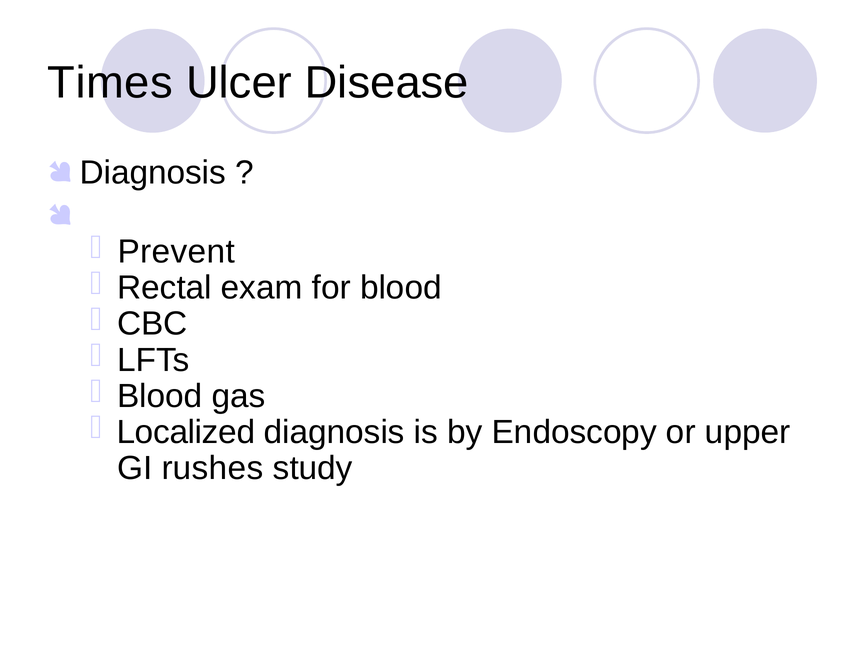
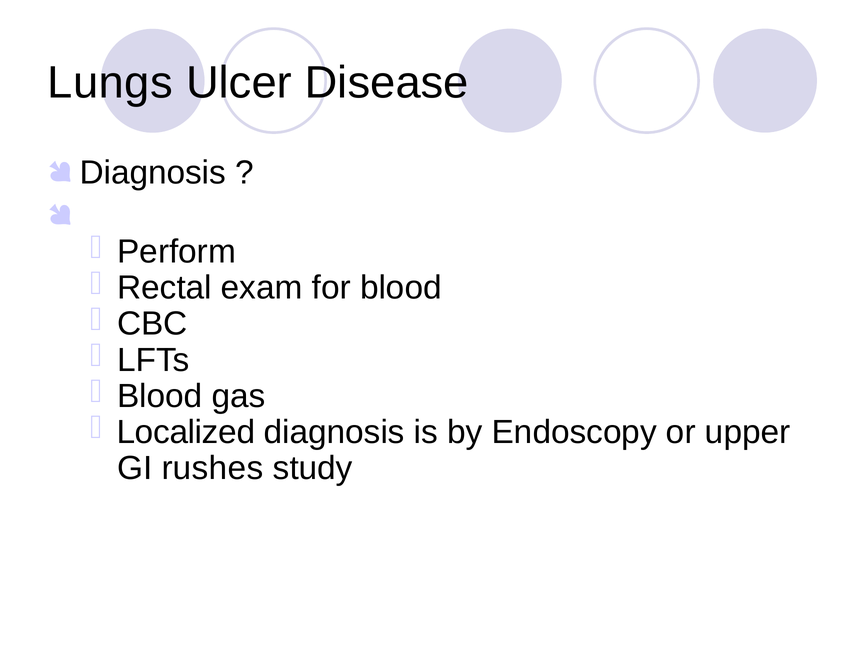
Times: Times -> Lungs
Prevent: Prevent -> Perform
